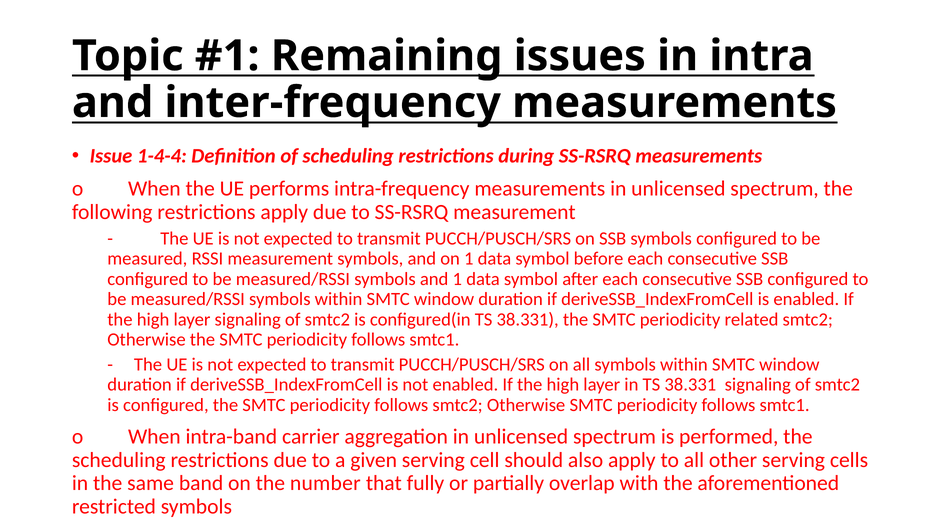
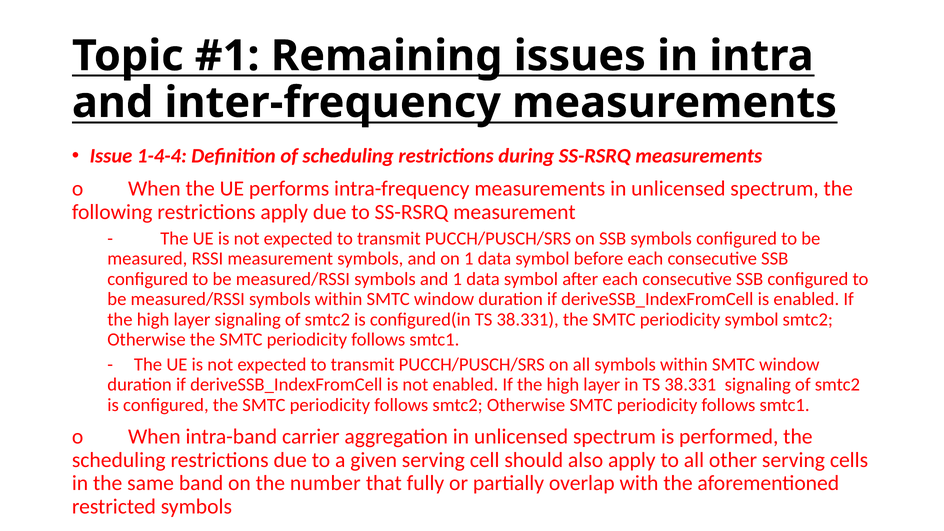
periodicity related: related -> symbol
